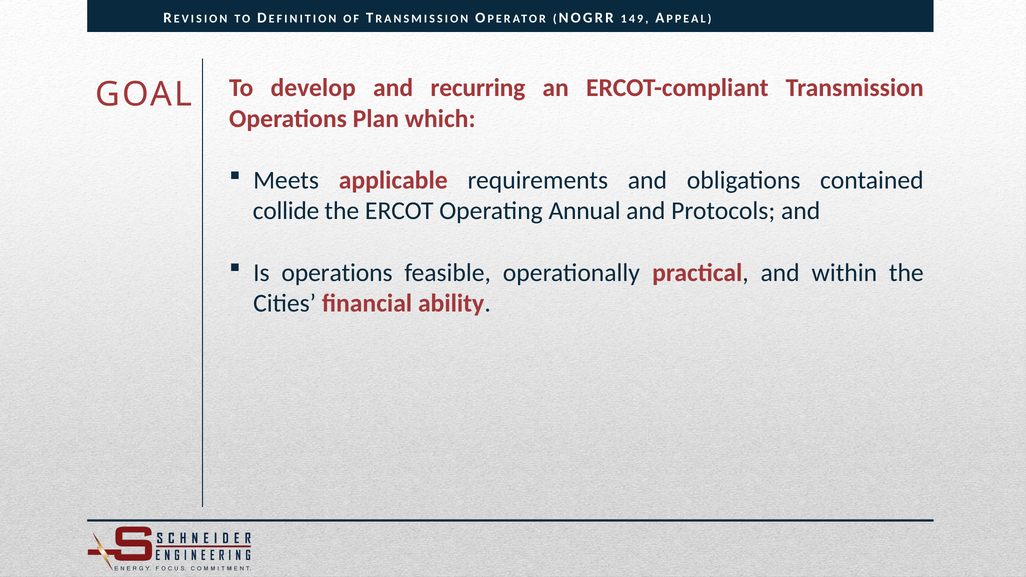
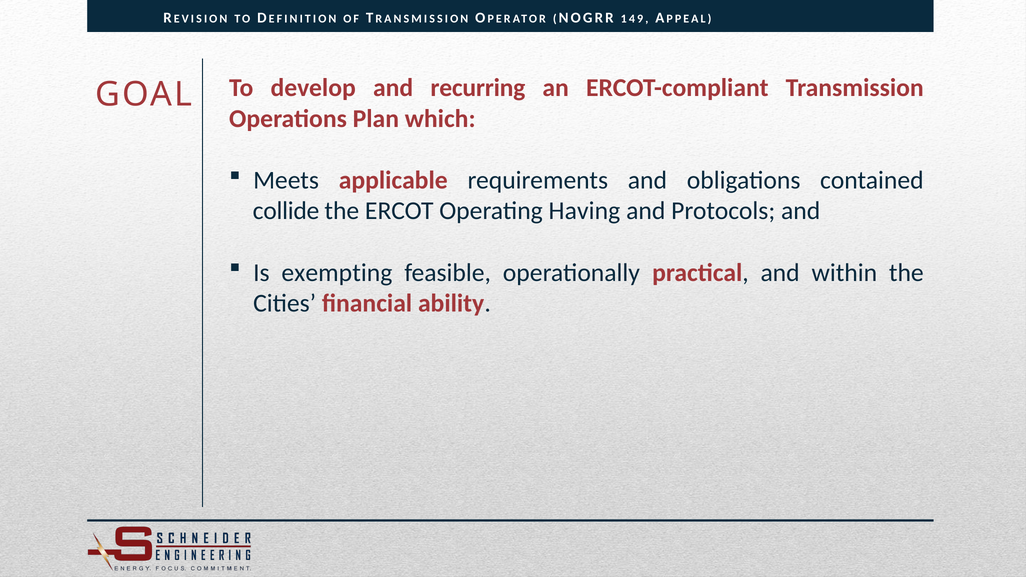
Annual: Annual -> Having
Is operations: operations -> exempting
